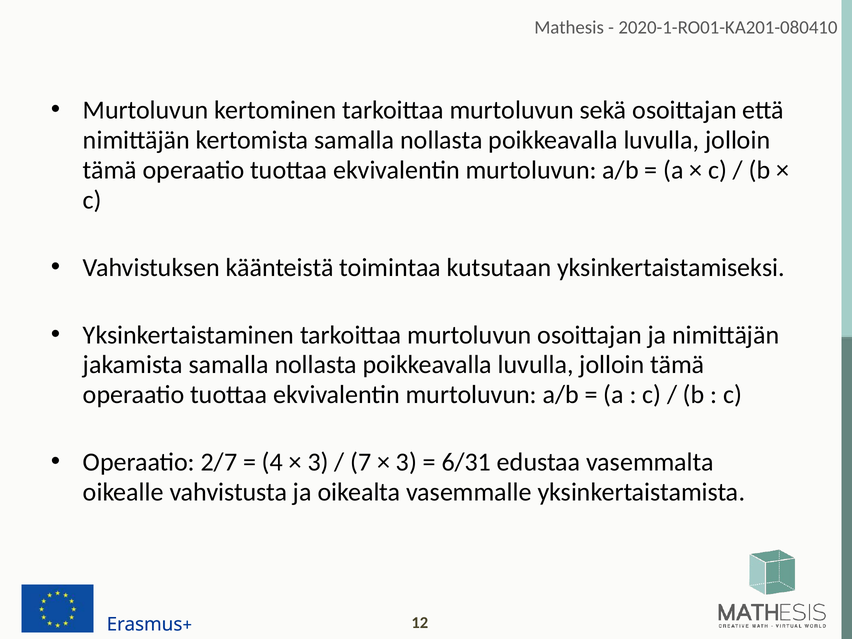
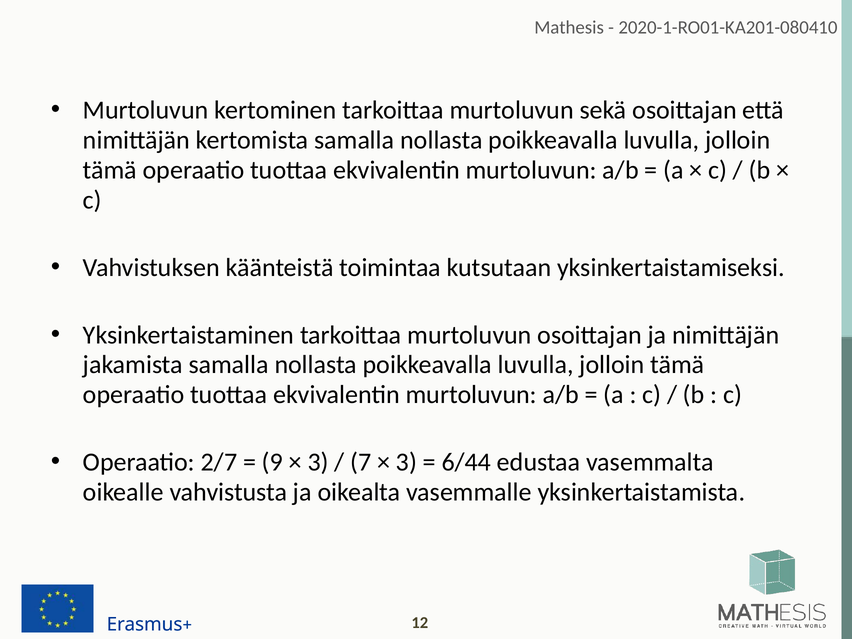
4: 4 -> 9
6/31: 6/31 -> 6/44
